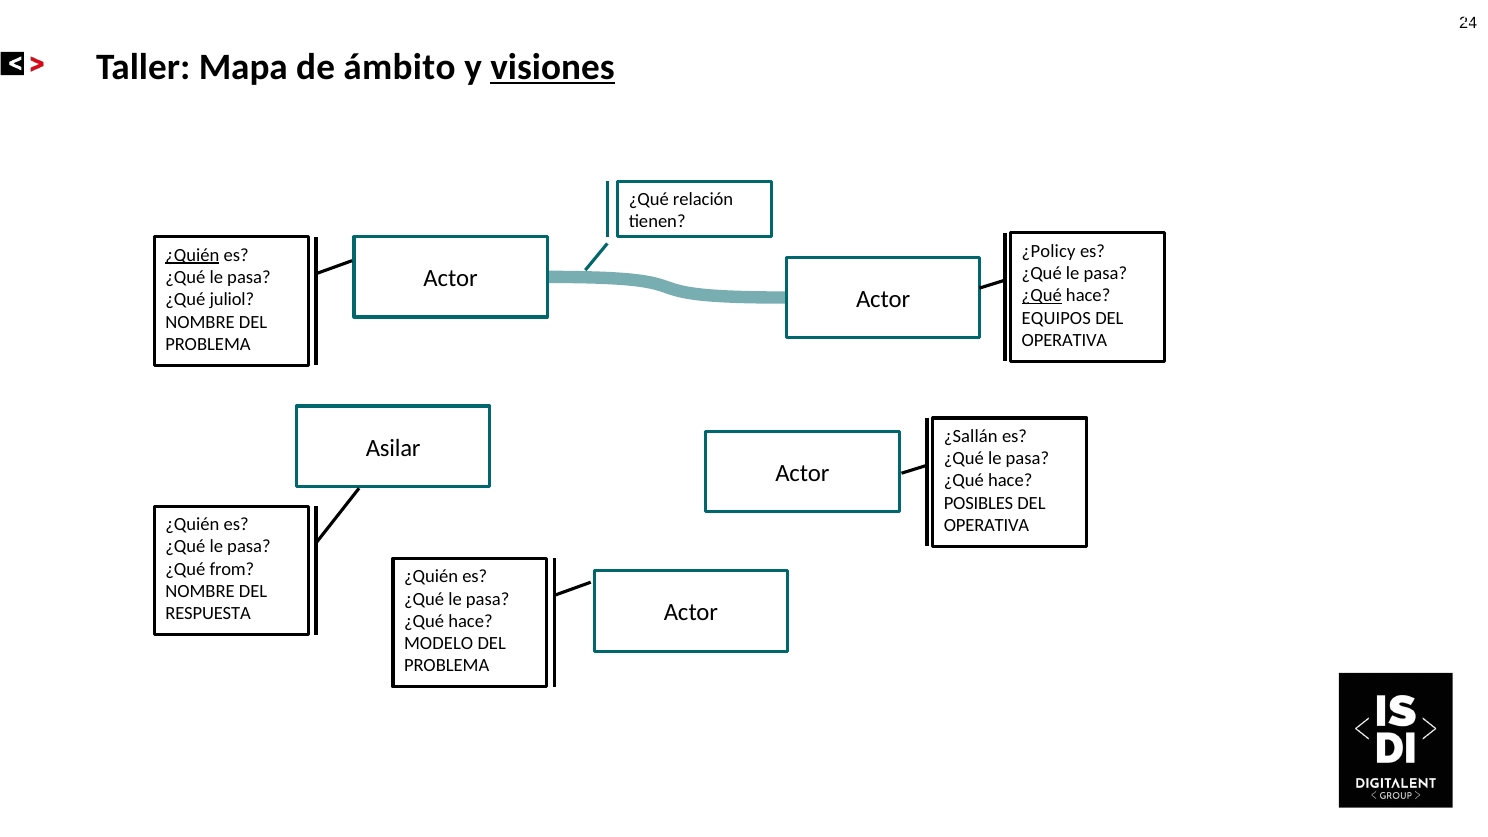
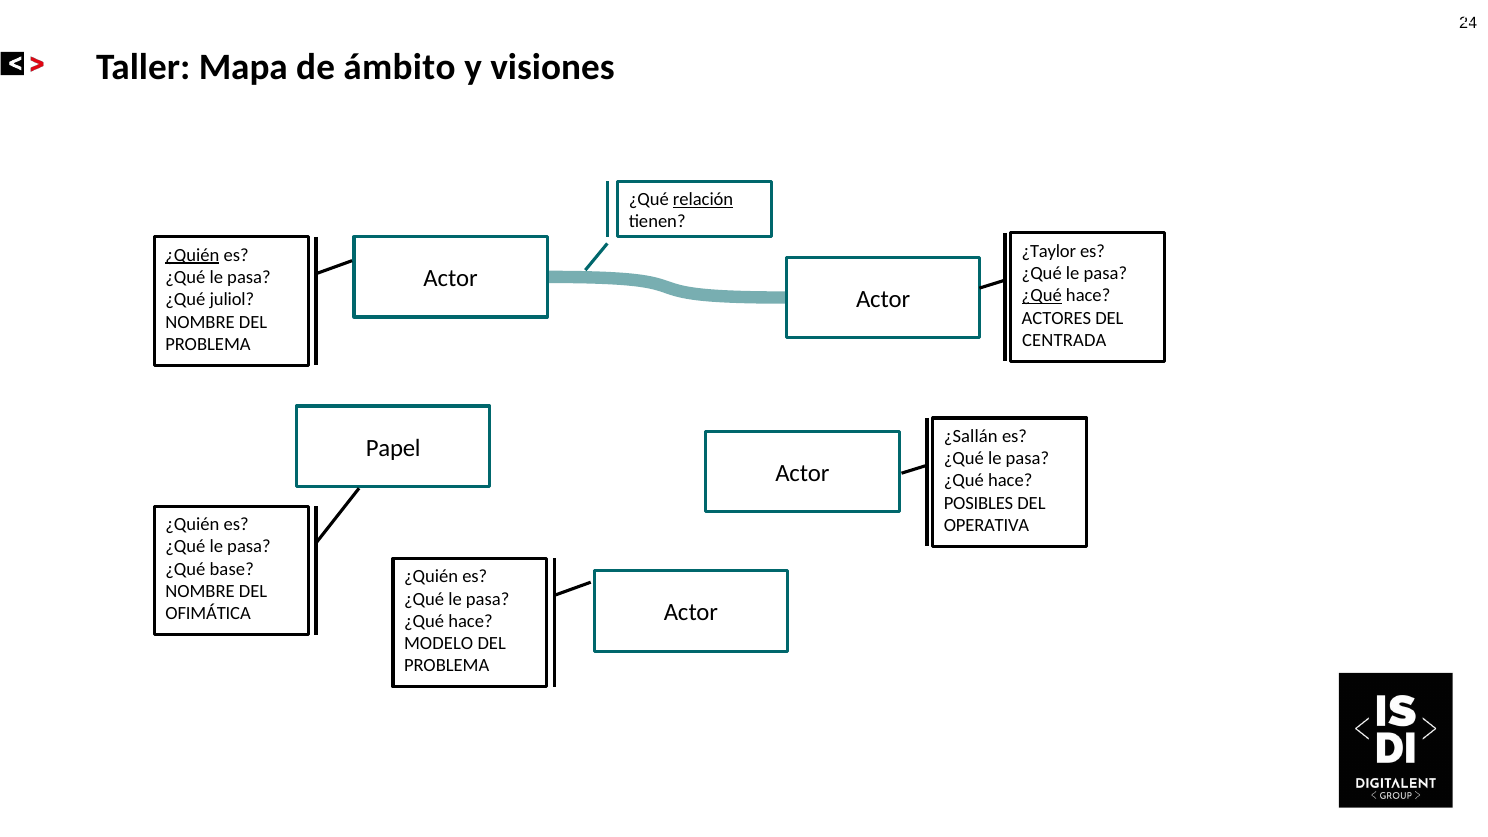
visiones underline: present -> none
relación underline: none -> present
¿Policy: ¿Policy -> ¿Taylor
EQUIPOS: EQUIPOS -> ACTORES
OPERATIVA at (1064, 340): OPERATIVA -> CENTRADA
Asilar: Asilar -> Papel
from: from -> base
RESPUESTA: RESPUESTA -> OFIMÁTICA
